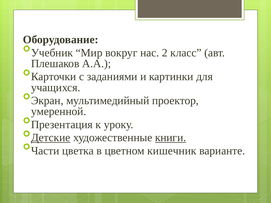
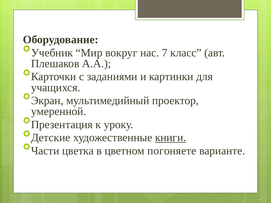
2: 2 -> 7
Детские underline: present -> none
кишечник: кишечник -> погоняете
